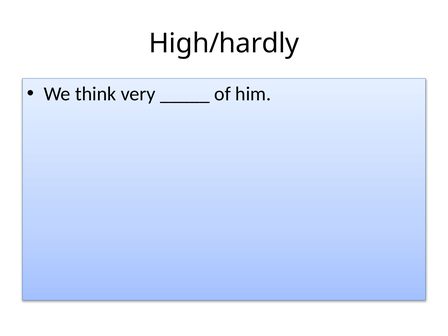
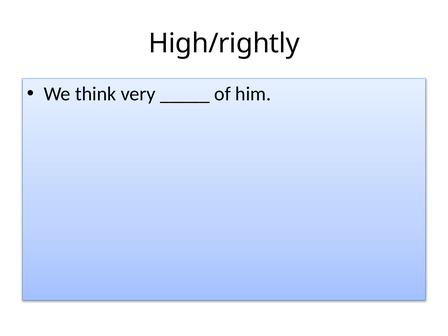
High/hardly: High/hardly -> High/rightly
